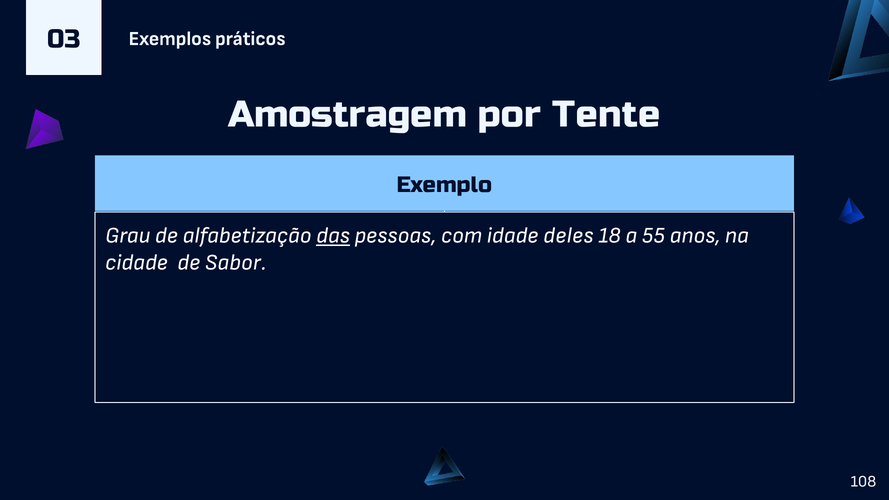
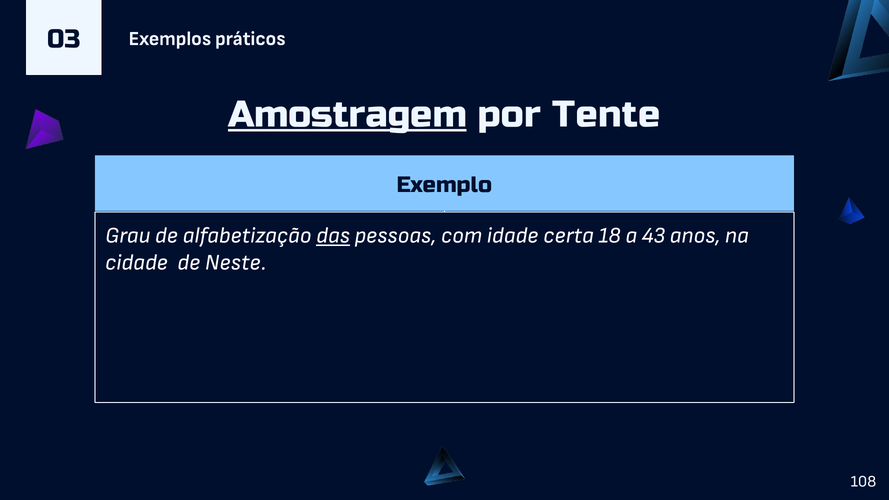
Amostragem underline: none -> present
deles: deles -> certa
55: 55 -> 43
Sabor: Sabor -> Neste
